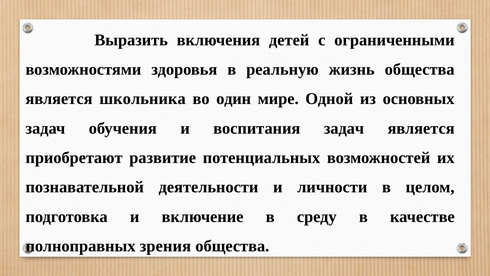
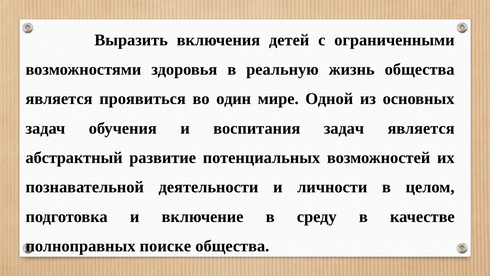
школьника: школьника -> проявиться
приобретают: приобретают -> абстрактный
зрения: зрения -> поиске
